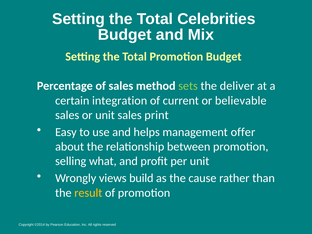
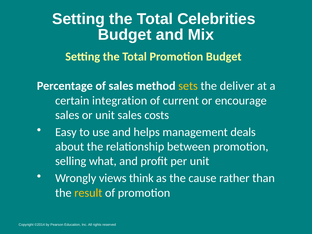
sets colour: light green -> yellow
believable: believable -> encourage
print: print -> costs
offer: offer -> deals
build: build -> think
